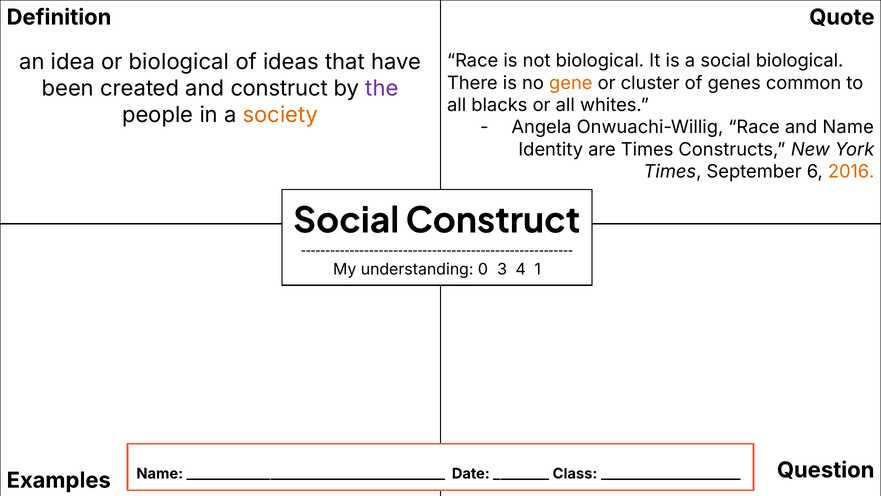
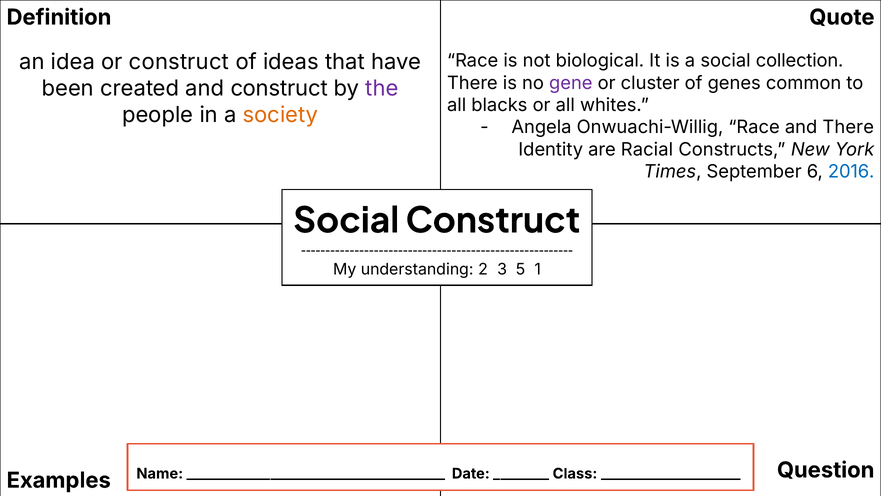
or biological: biological -> construct
social biological: biological -> collection
gene colour: orange -> purple
and Name: Name -> There
are Times: Times -> Racial
2016 colour: orange -> blue
0: 0 -> 2
4: 4 -> 5
